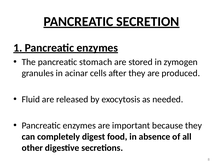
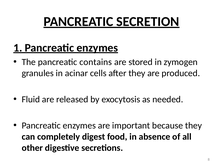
stomach: stomach -> contains
